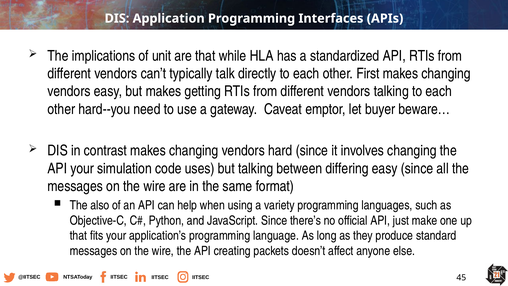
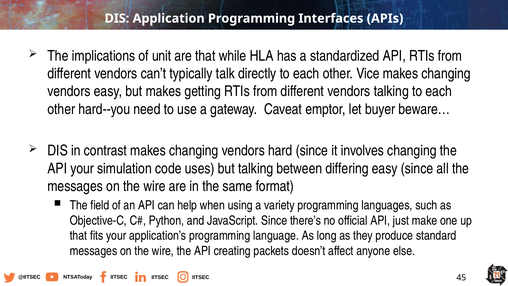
First: First -> Vice
also: also -> field
